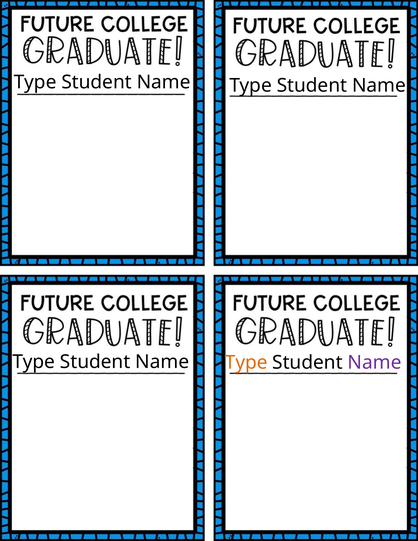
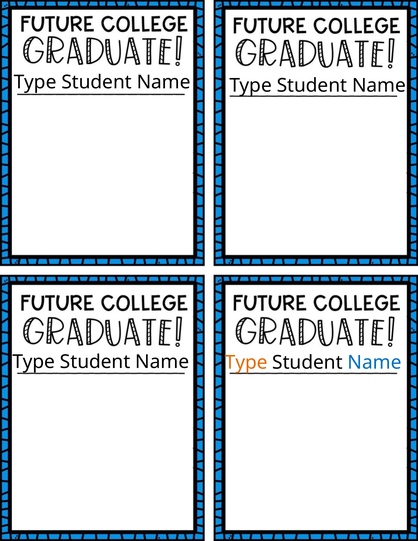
Name at (375, 362) colour: purple -> blue
